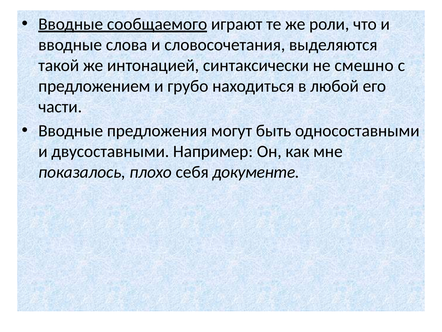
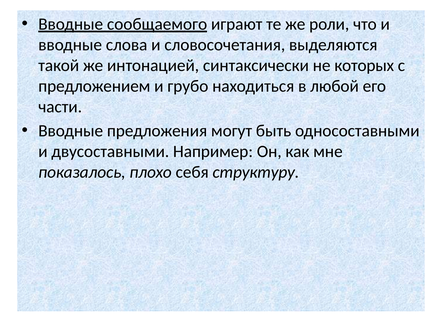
смешно: смешно -> которых
документе: документе -> структуру
